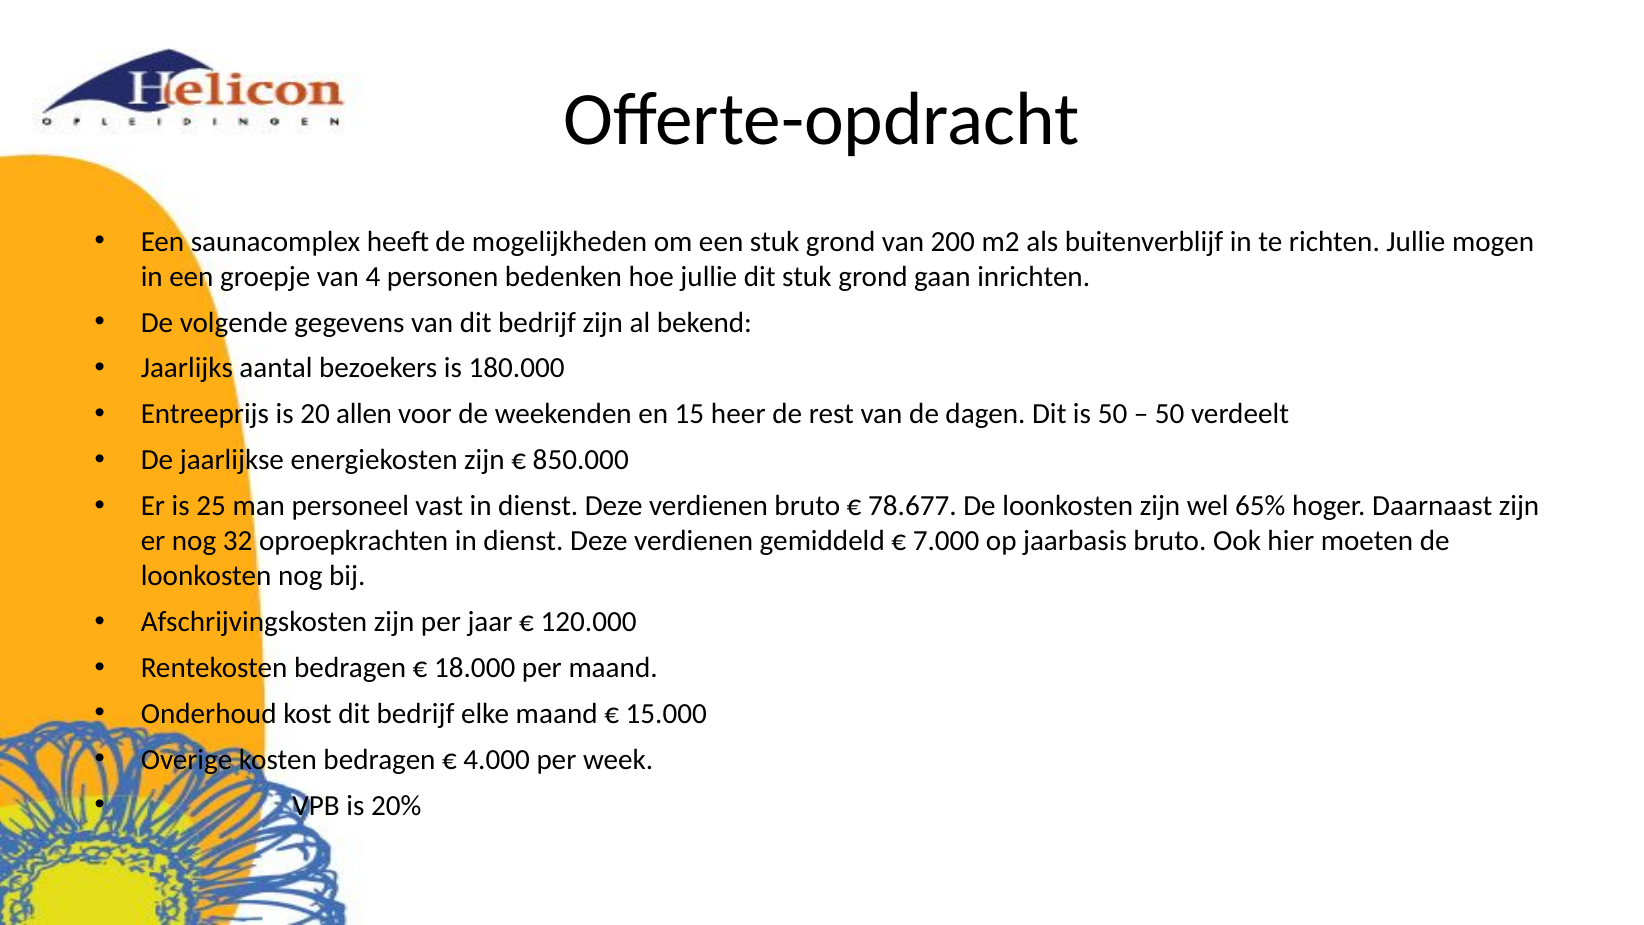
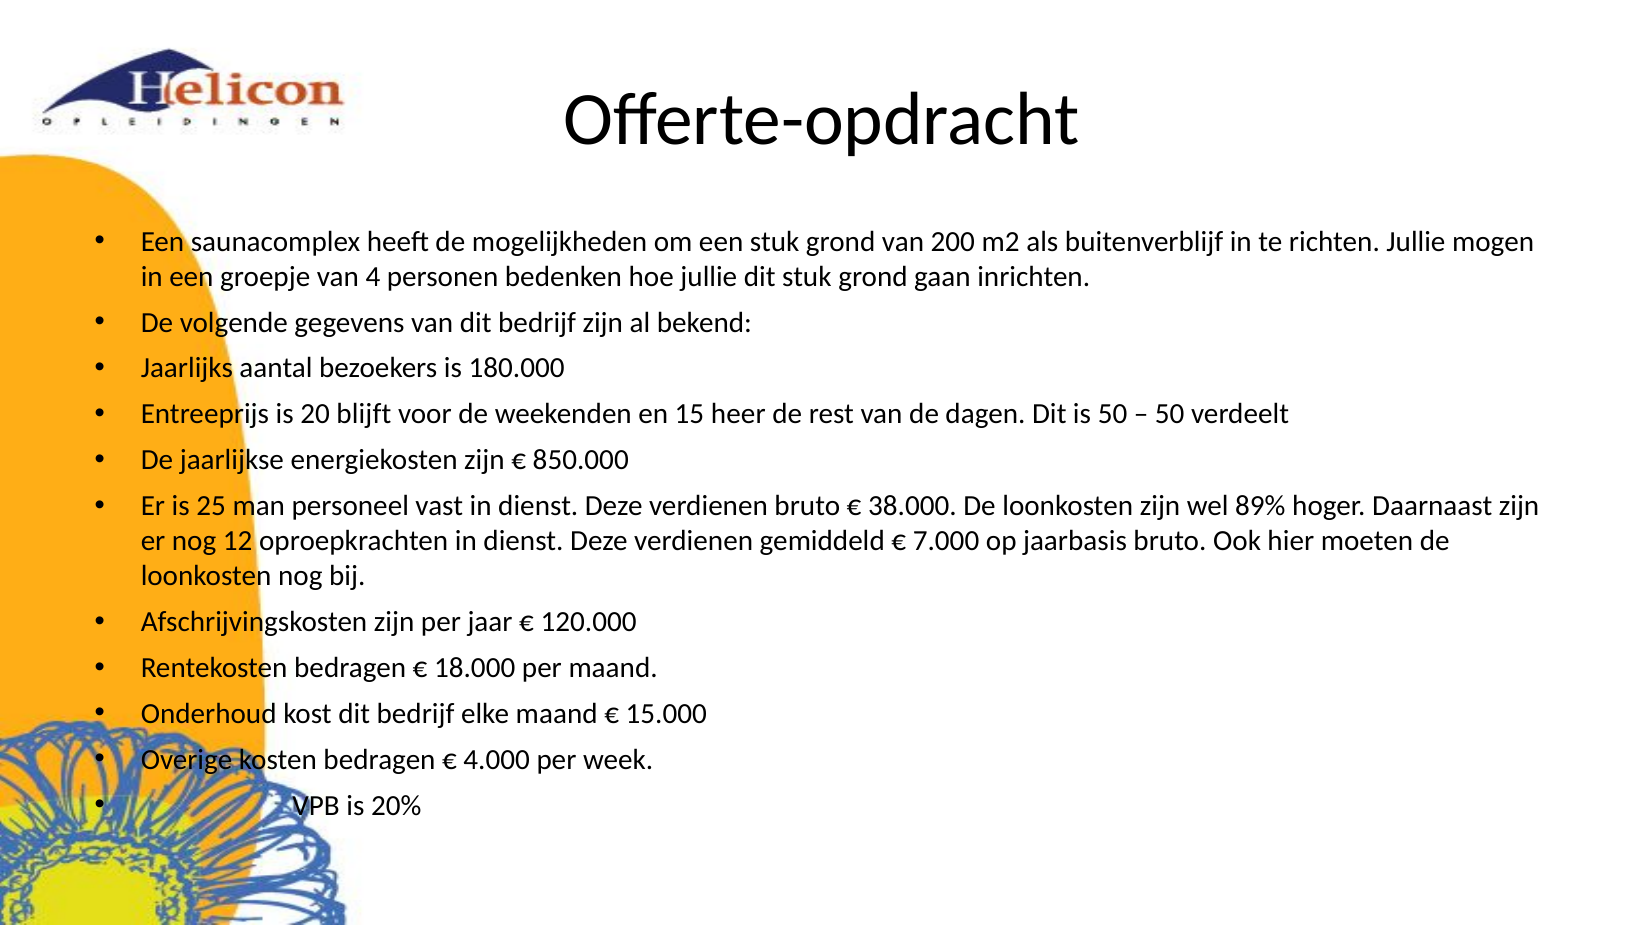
allen: allen -> blijft
78.677: 78.677 -> 38.000
65%: 65% -> 89%
32: 32 -> 12
